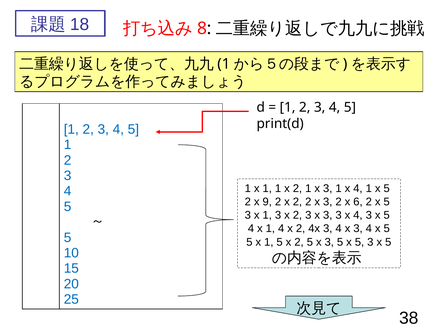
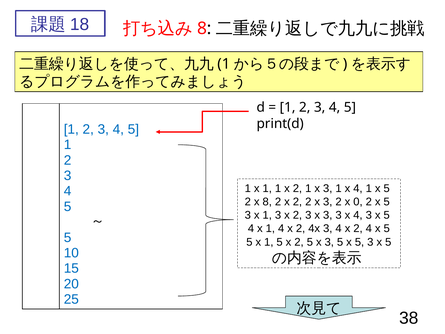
x 9: 9 -> 8
6: 6 -> 0
3 4 x 3: 3 -> 2
